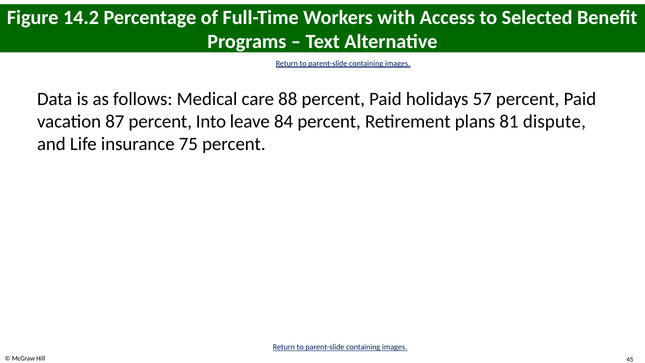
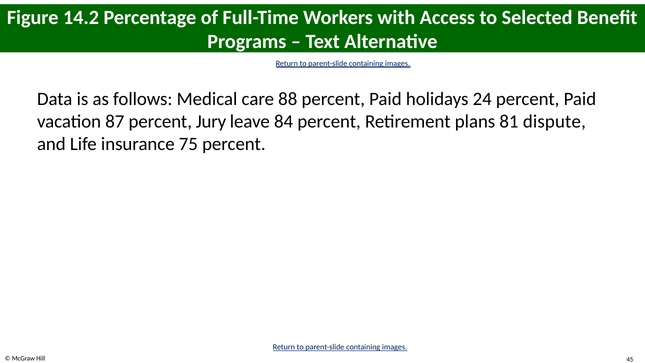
57: 57 -> 24
Into: Into -> Jury
